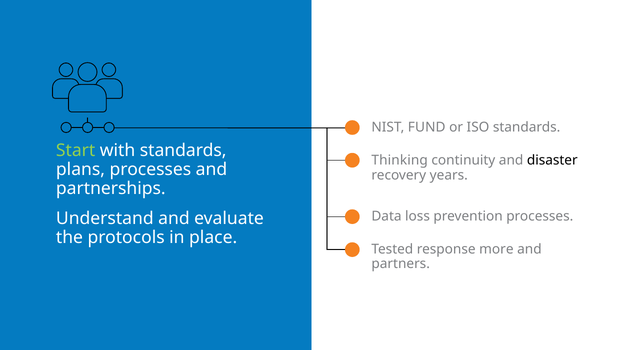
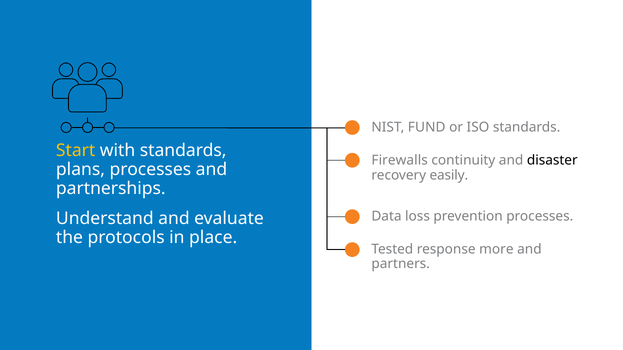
Start colour: light green -> yellow
Thinking: Thinking -> Firewalls
years: years -> easily
